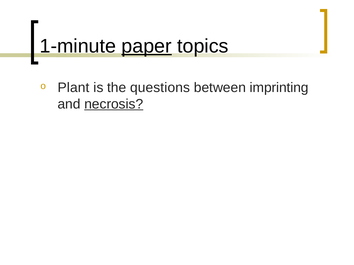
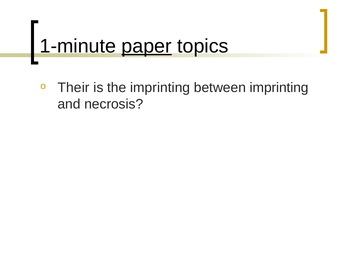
Plant: Plant -> Their
the questions: questions -> imprinting
necrosis underline: present -> none
